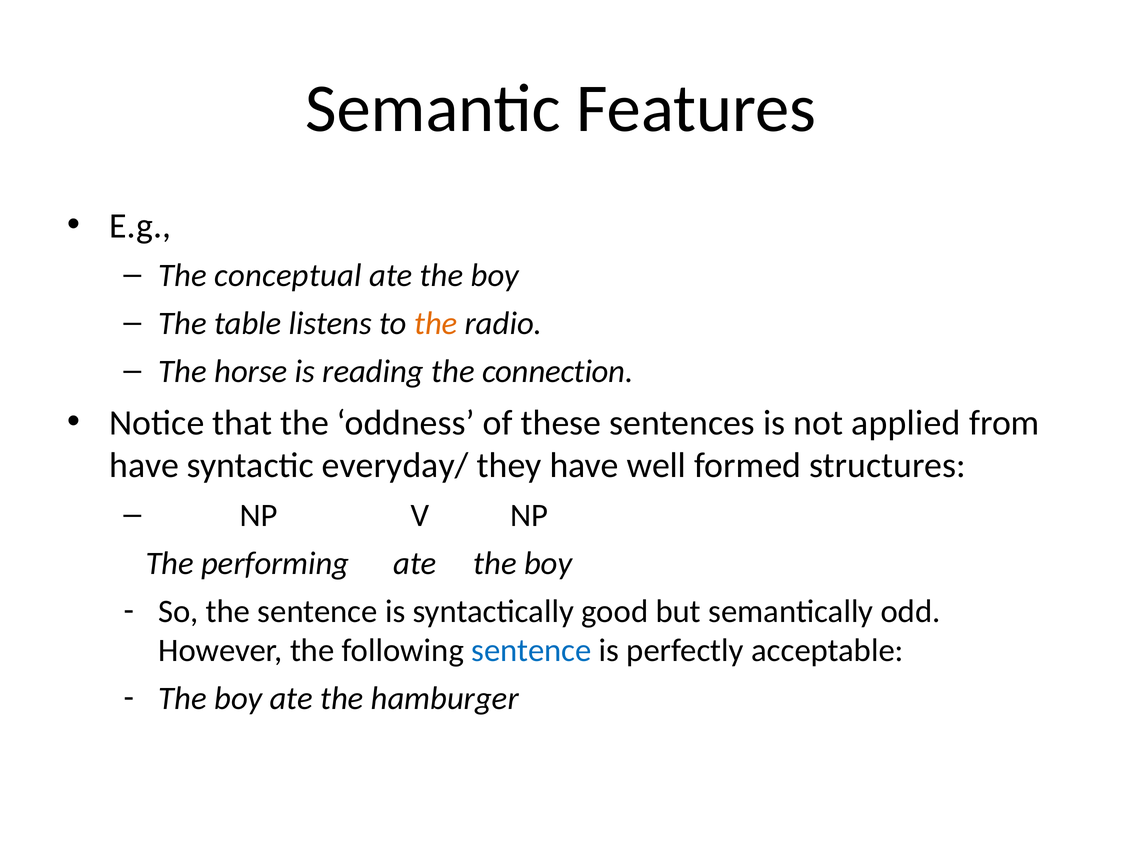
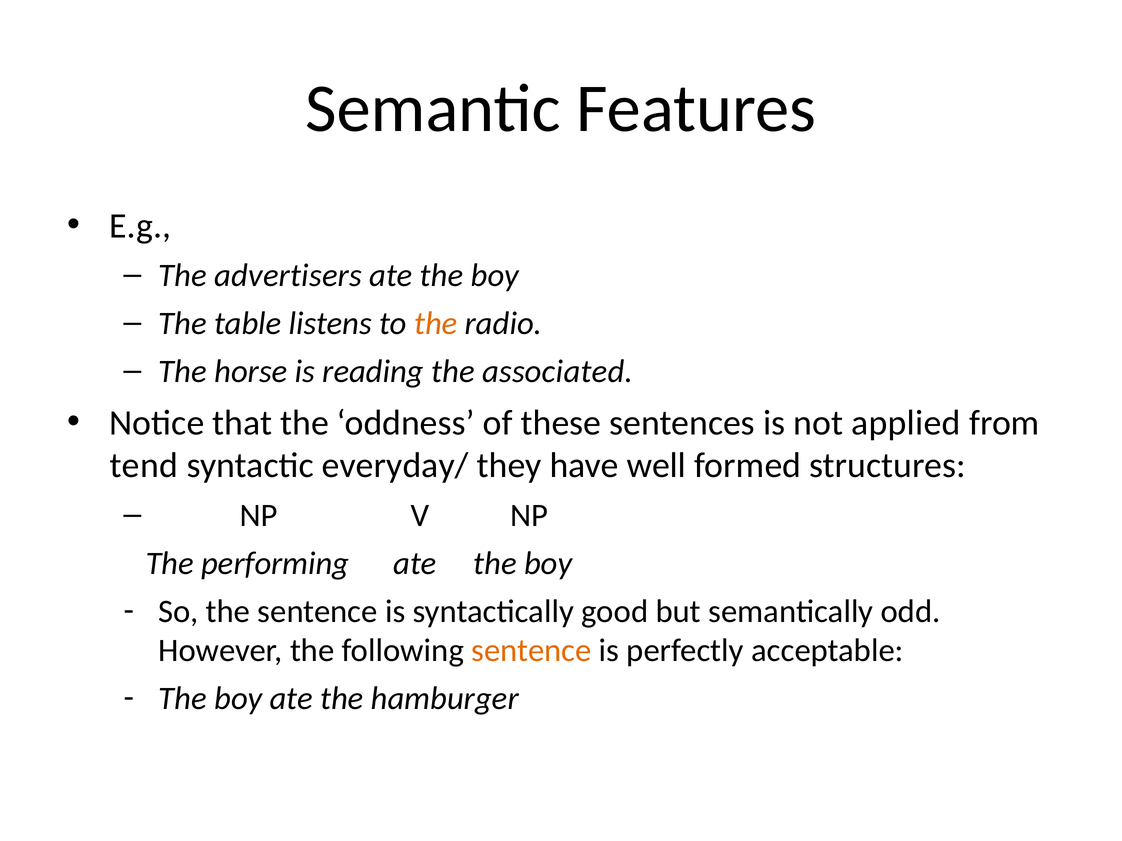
conceptual: conceptual -> advertisers
connection: connection -> associated
have at (144, 466): have -> tend
sentence at (531, 651) colour: blue -> orange
